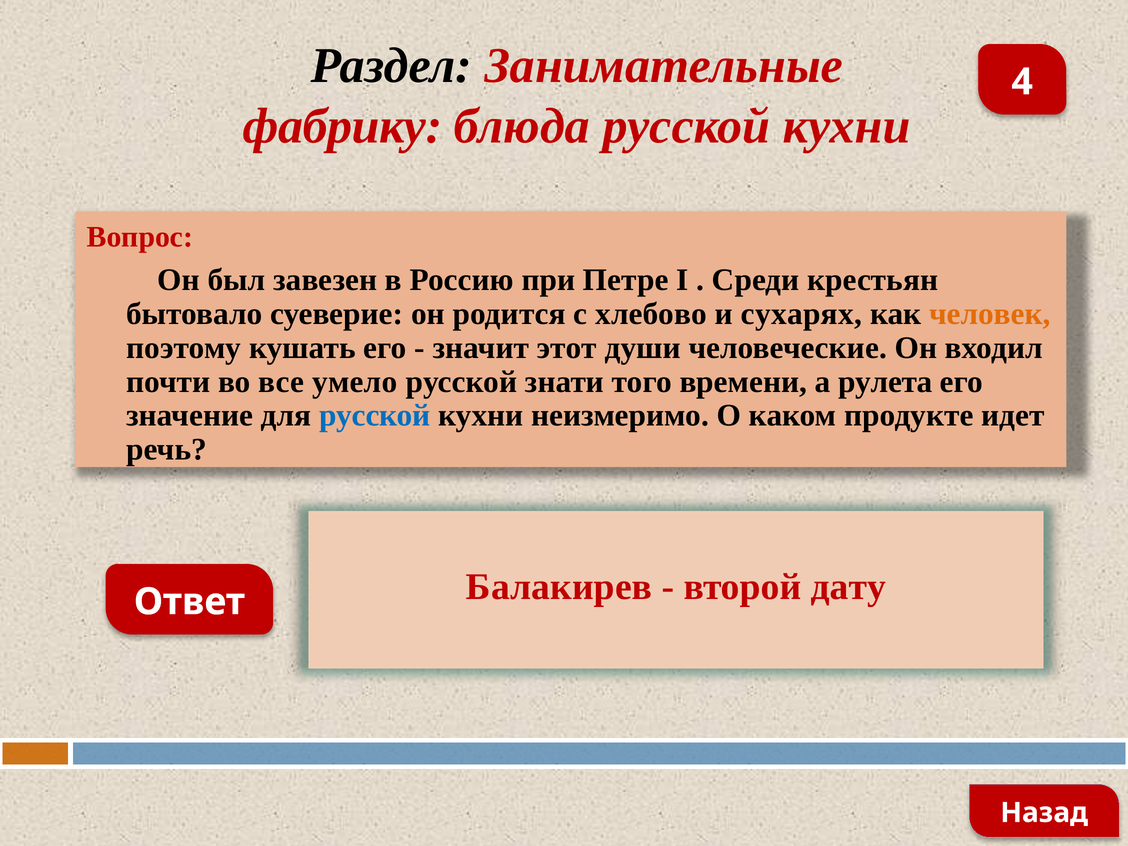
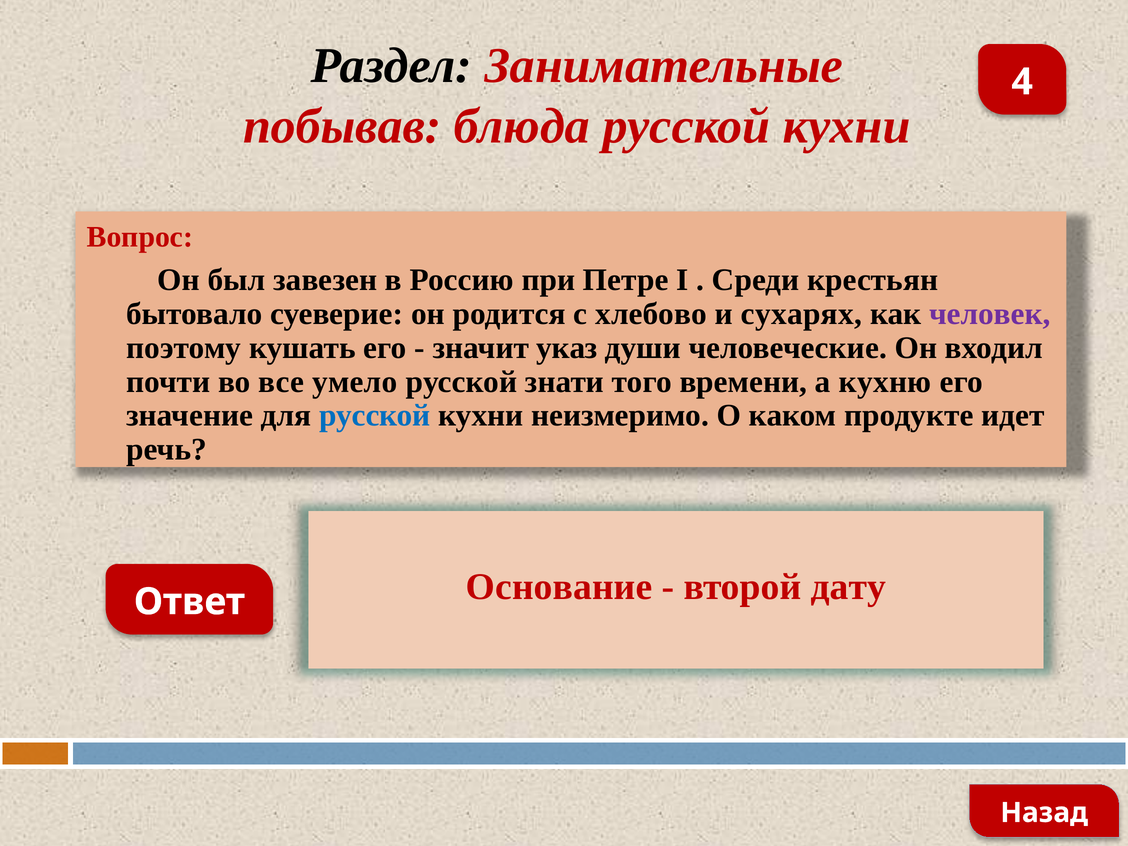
фабрику: фабрику -> побывав
человек colour: orange -> purple
этот: этот -> указ
рулета: рулета -> кухню
Балакирев: Балакирев -> Основание
